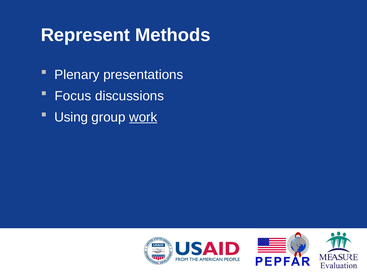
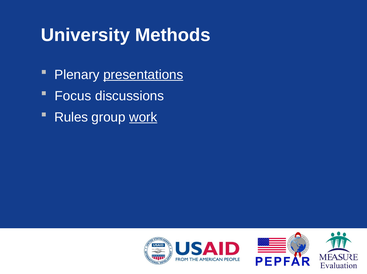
Represent: Represent -> University
presentations underline: none -> present
Using: Using -> Rules
